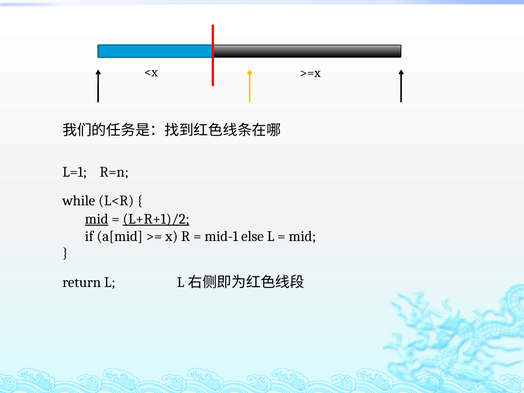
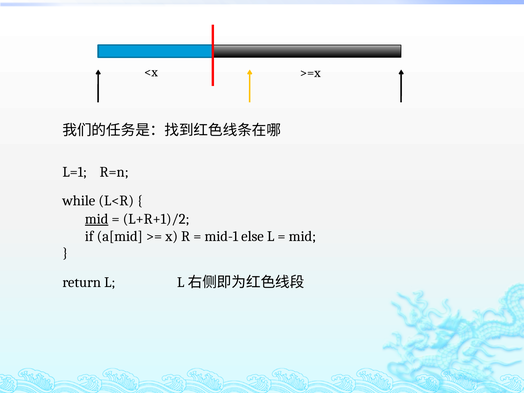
L+R+1)/2 underline: present -> none
